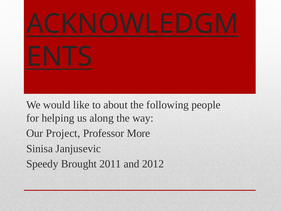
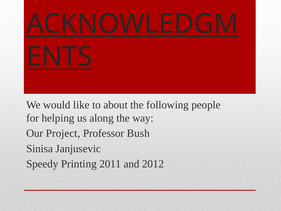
More: More -> Bush
Brought: Brought -> Printing
